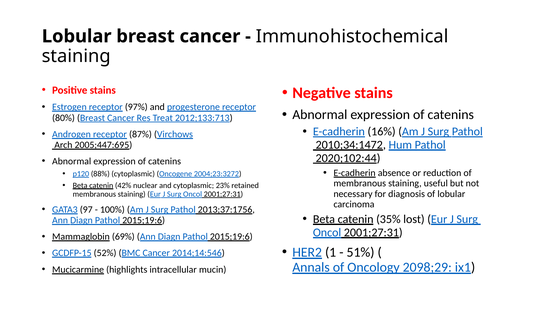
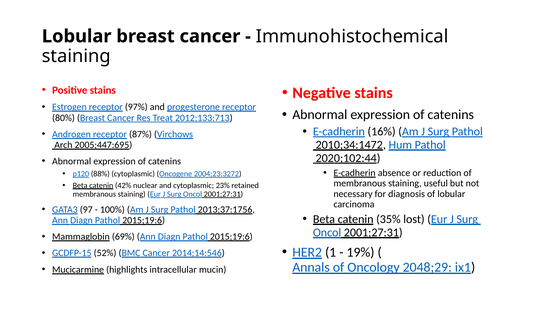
51%: 51% -> 19%
2098;29: 2098;29 -> 2048;29
